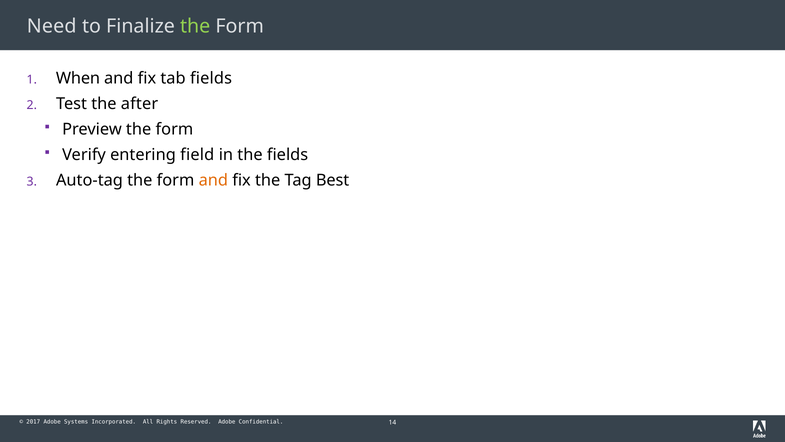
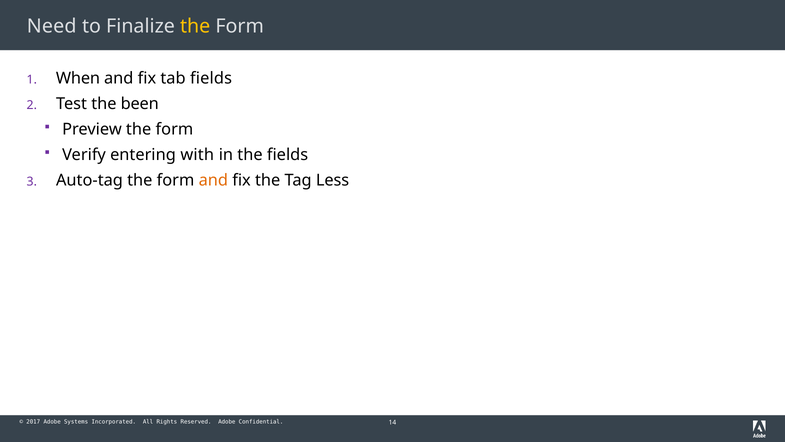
the at (195, 26) colour: light green -> yellow
after: after -> been
field: field -> with
Best: Best -> Less
